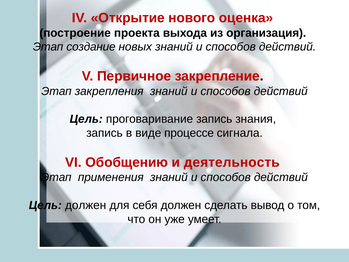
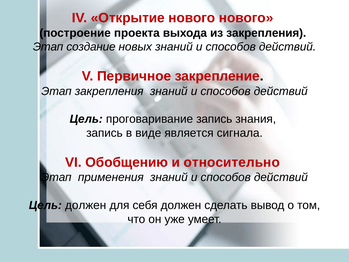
нового оценка: оценка -> нового
из организация: организация -> закрепления
процессе: процессе -> является
деятельность: деятельность -> относительно
